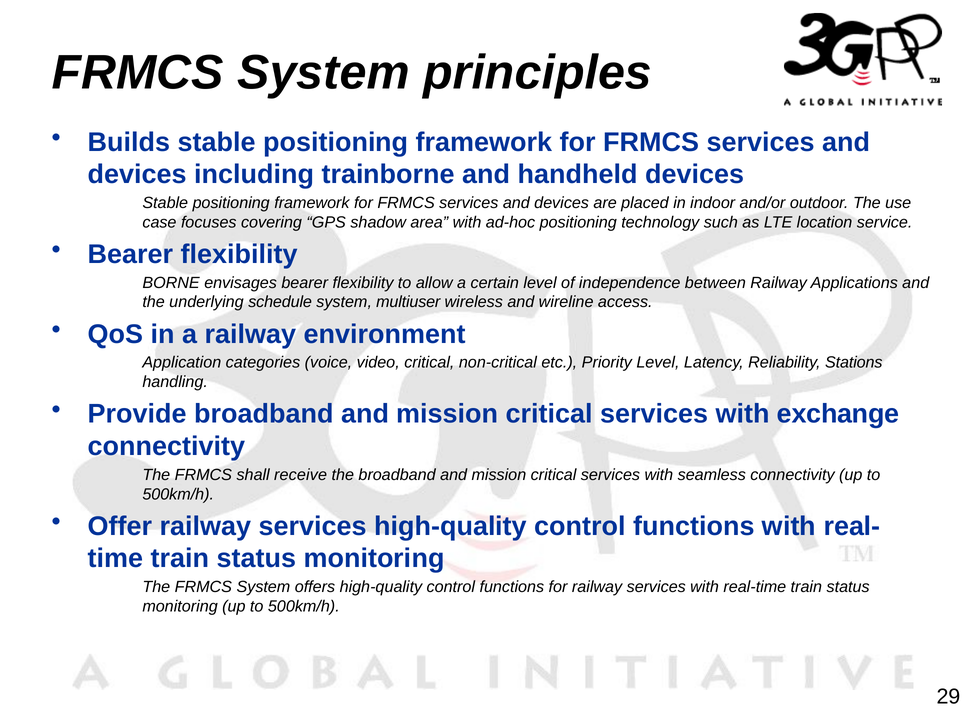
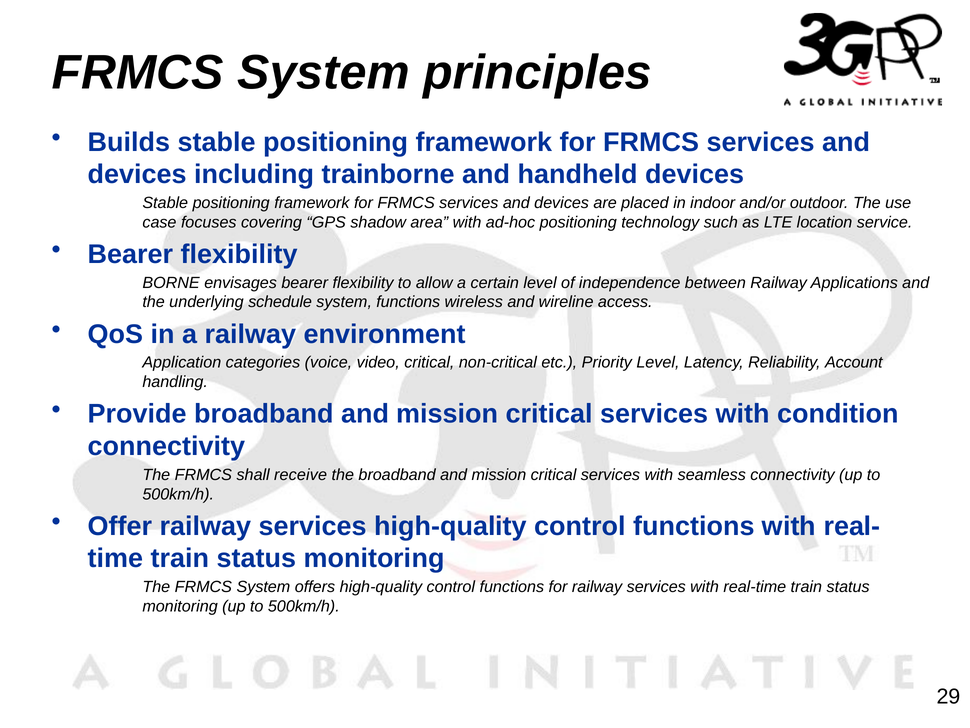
system multiuser: multiuser -> functions
Stations: Stations -> Account
exchange: exchange -> condition
